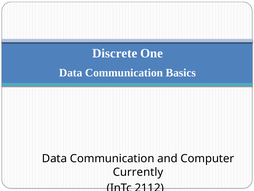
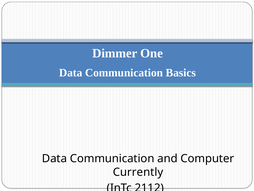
Discrete: Discrete -> Dimmer
